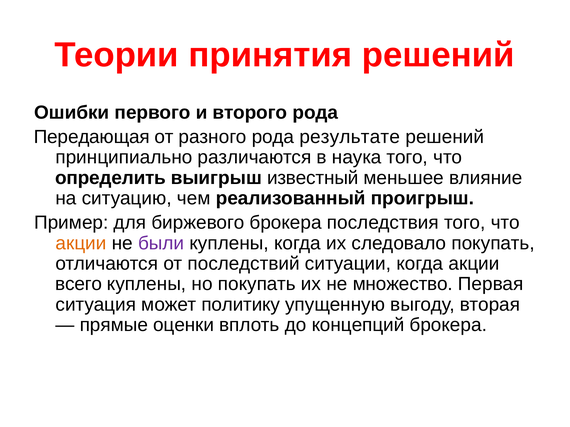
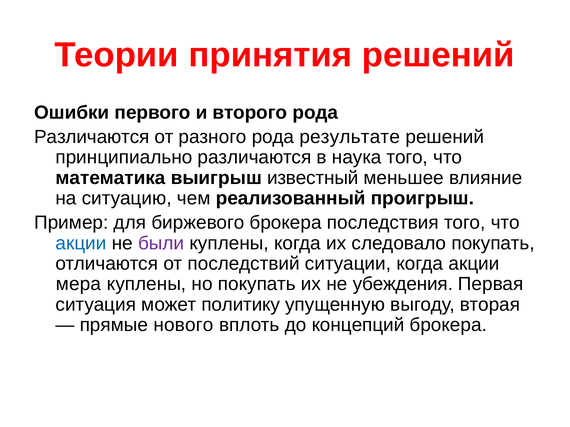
Передающая at (92, 137): Передающая -> Различаются
определить: определить -> математика
акции at (81, 243) colour: orange -> blue
всего: всего -> мера
множество: множество -> убеждения
оценки: оценки -> нового
